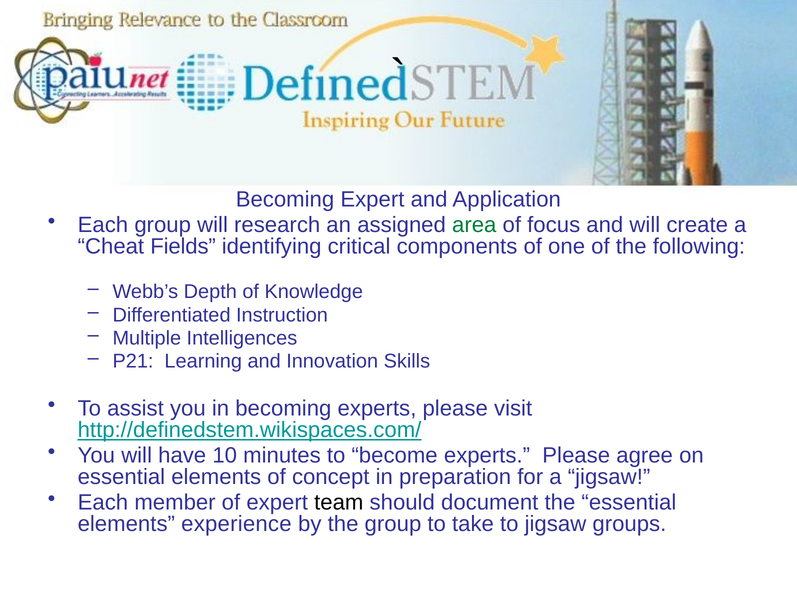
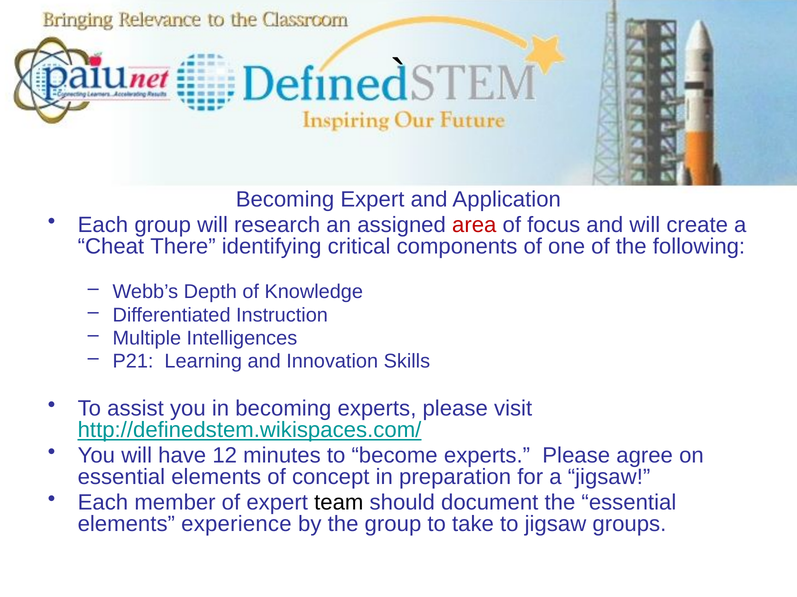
area colour: green -> red
Fields: Fields -> There
10: 10 -> 12
